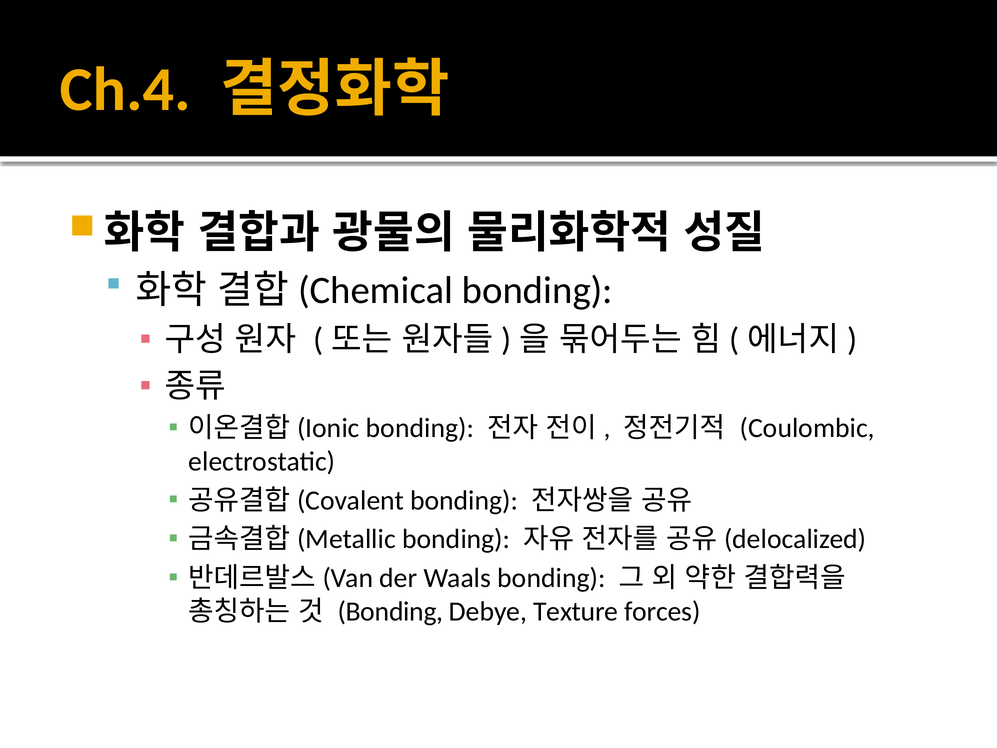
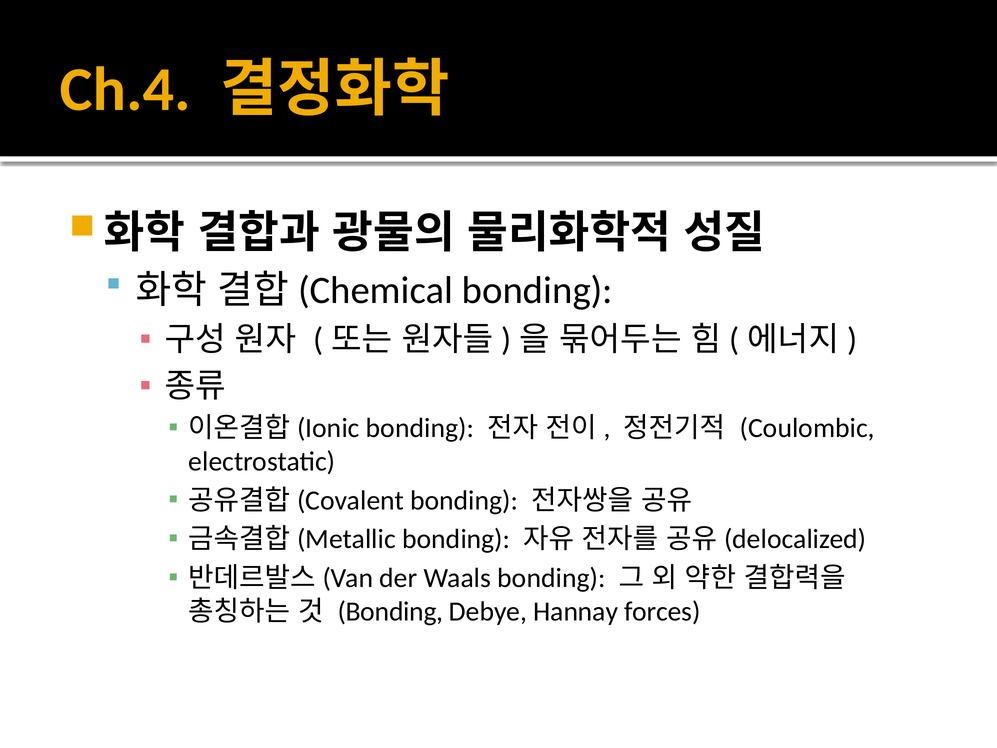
Texture: Texture -> Hannay
